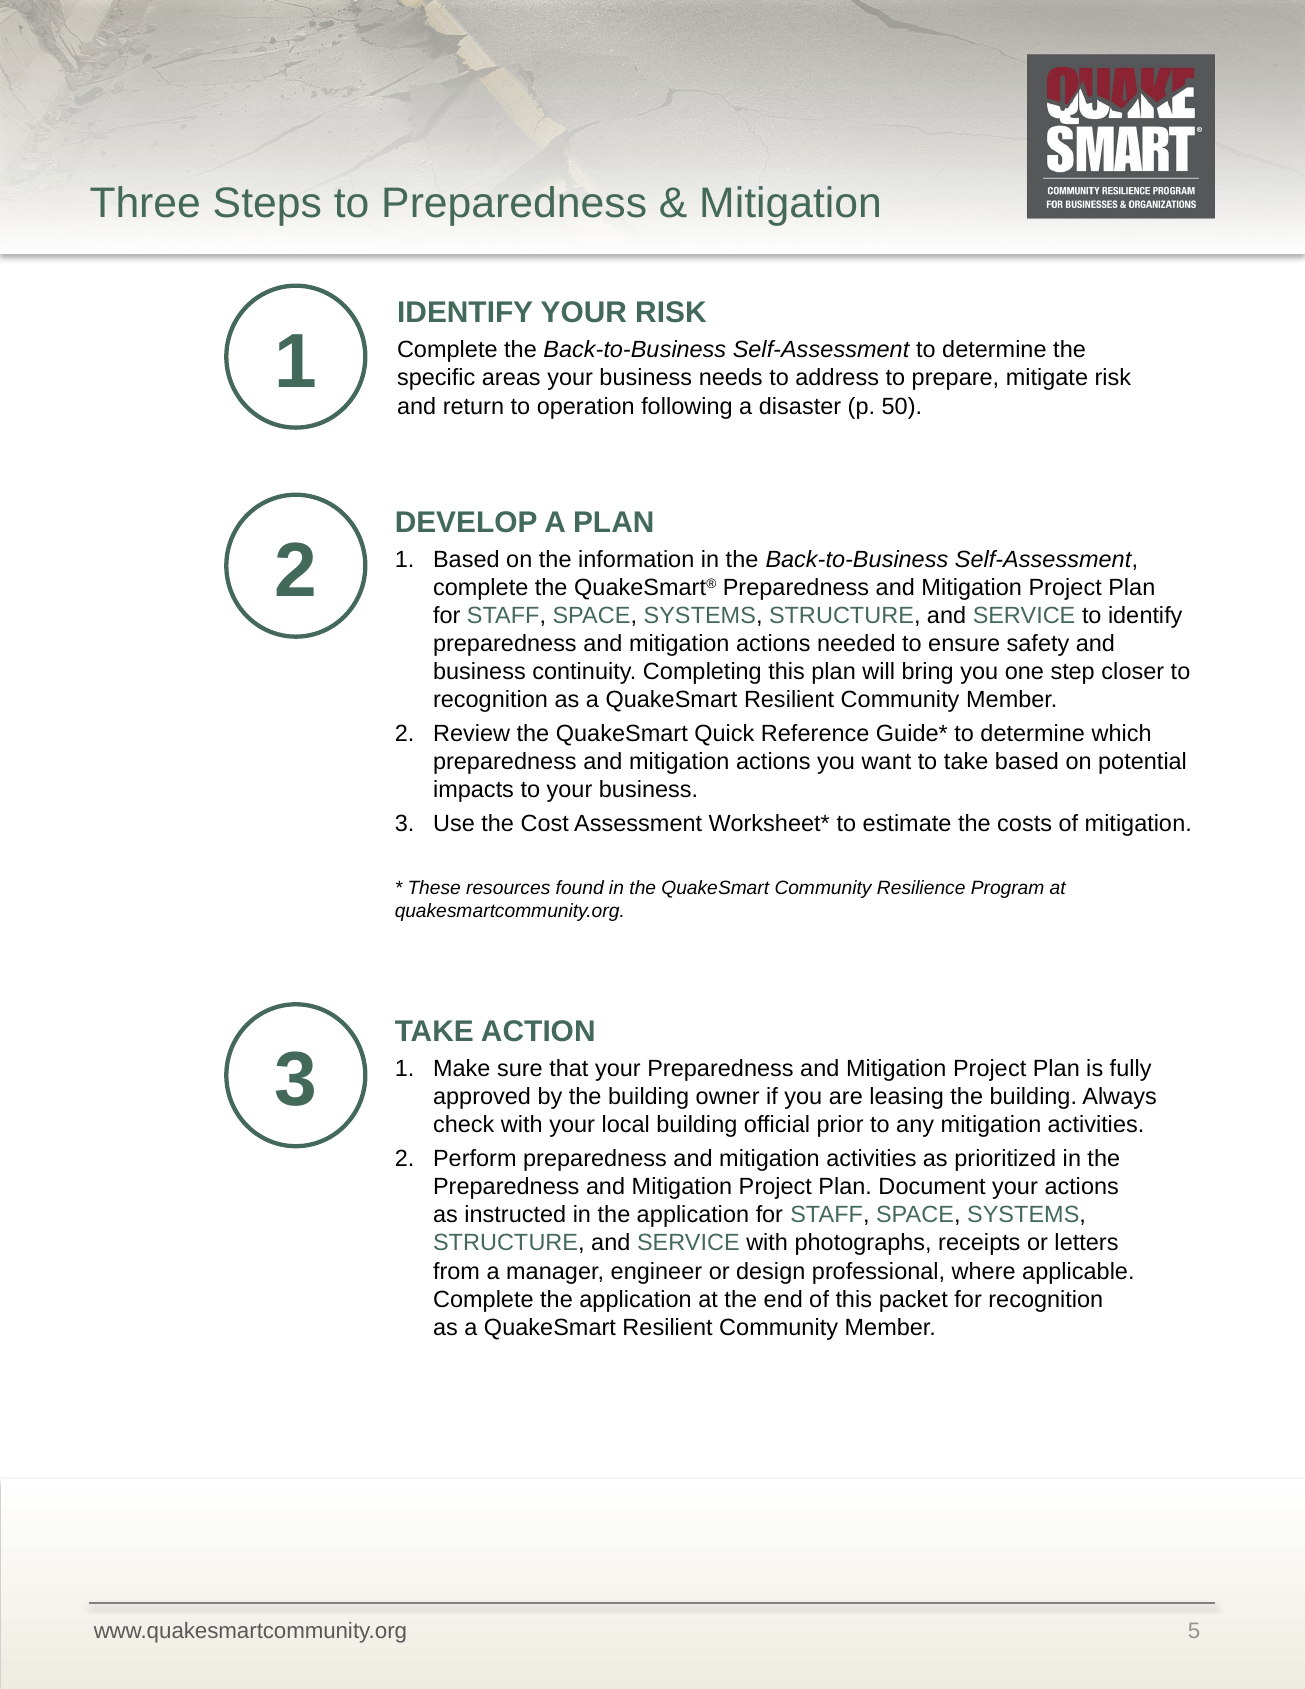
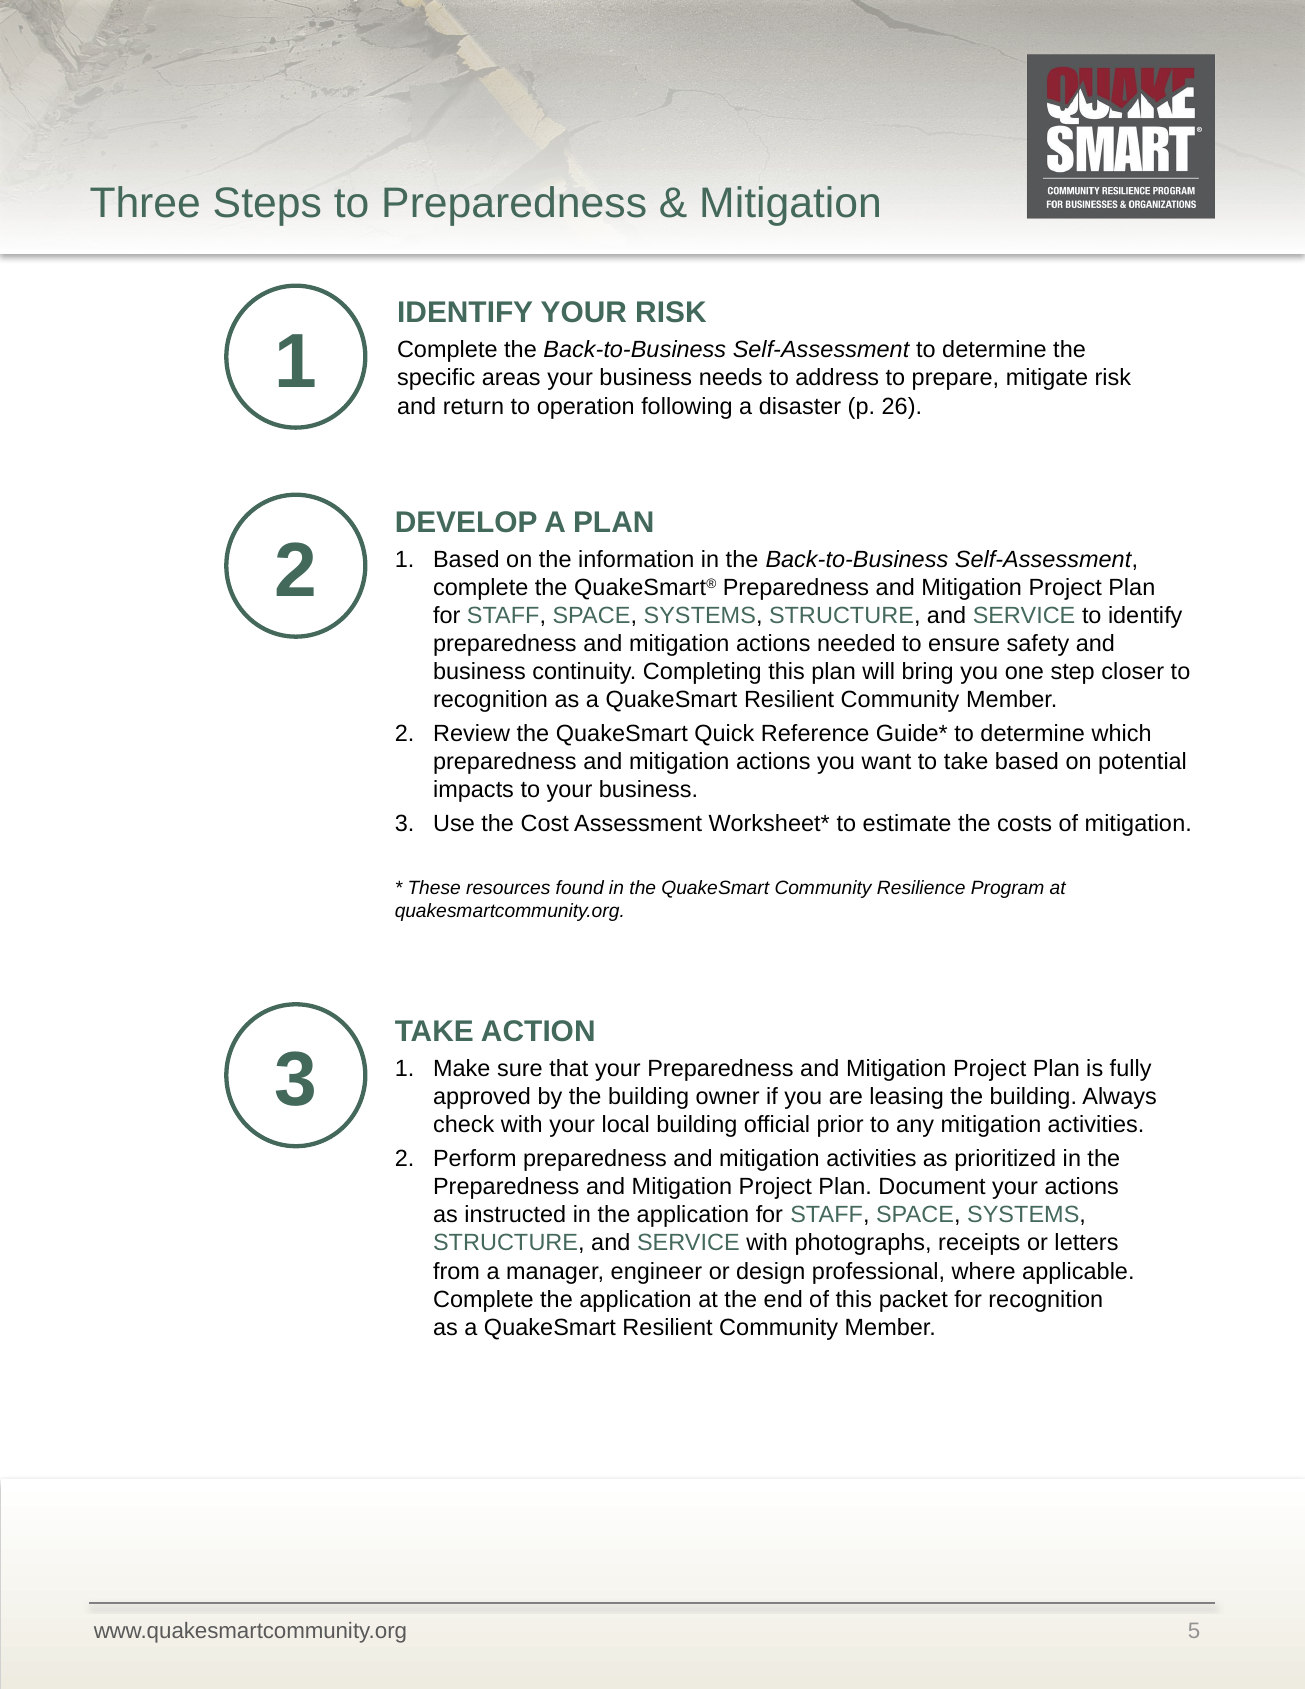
50: 50 -> 26
